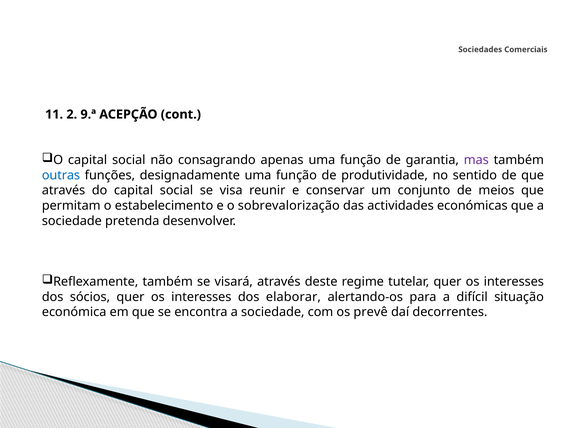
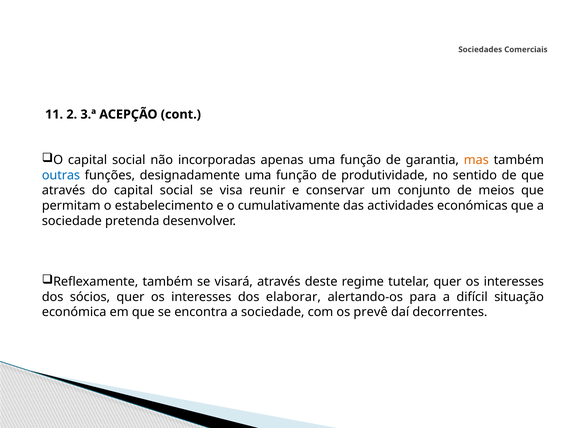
9.ª: 9.ª -> 3.ª
consagrando: consagrando -> incorporadas
mas colour: purple -> orange
sobrevalorização: sobrevalorização -> cumulativamente
